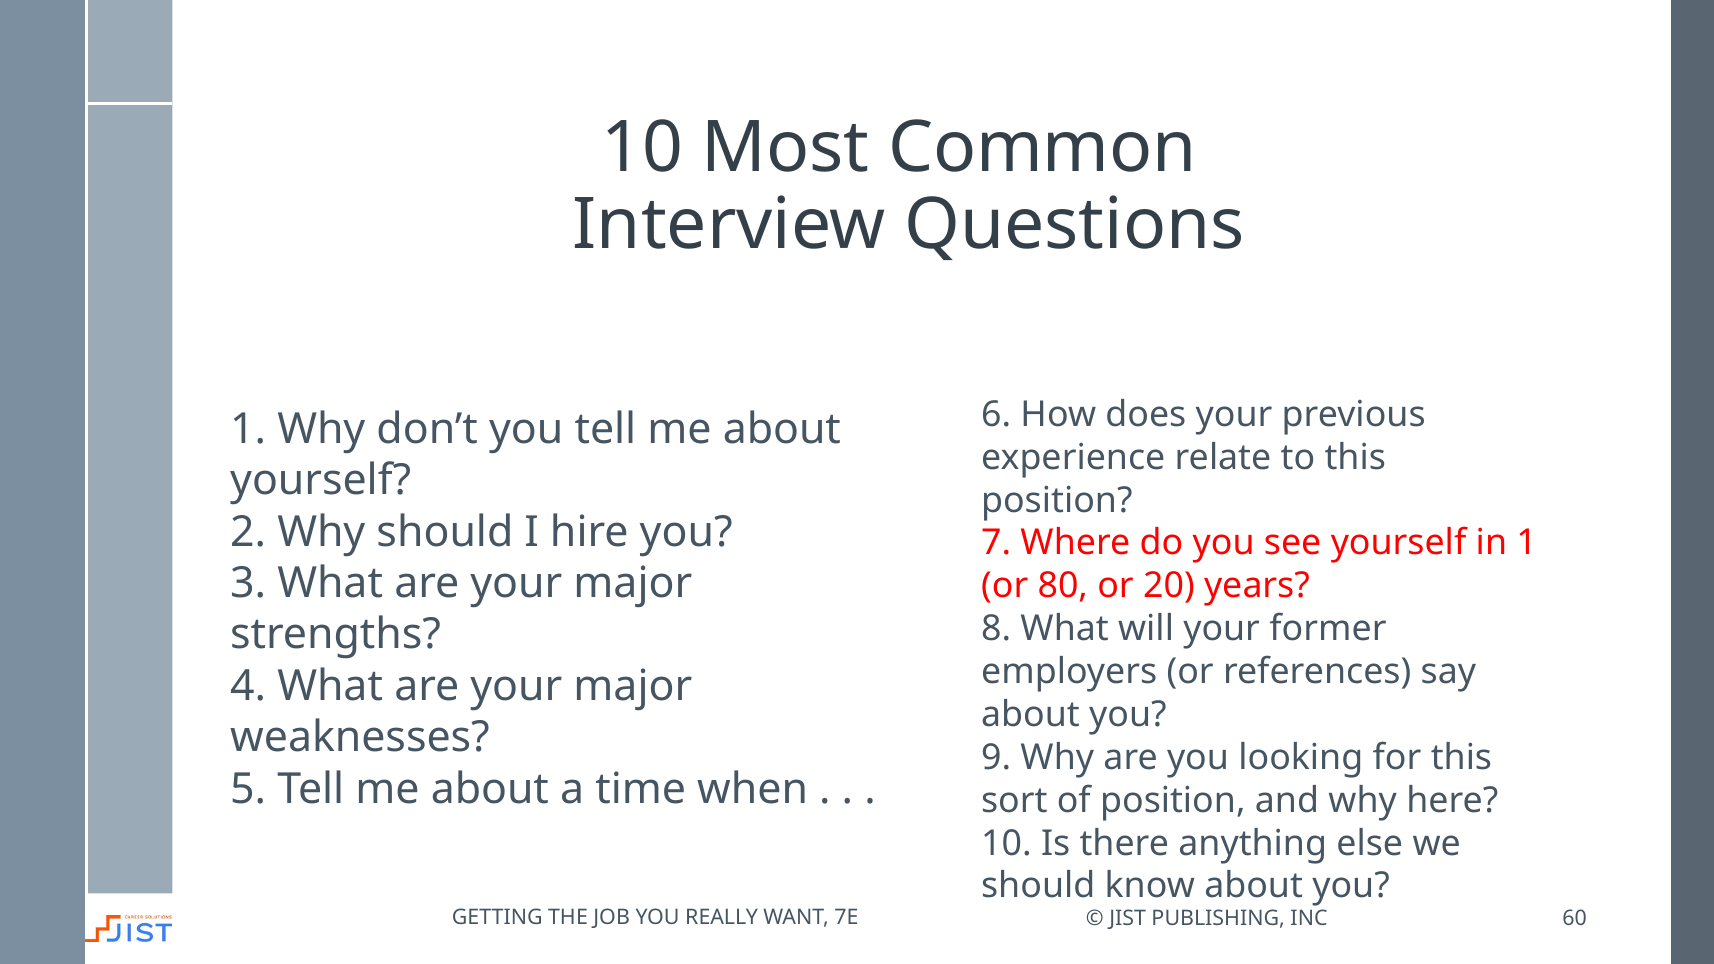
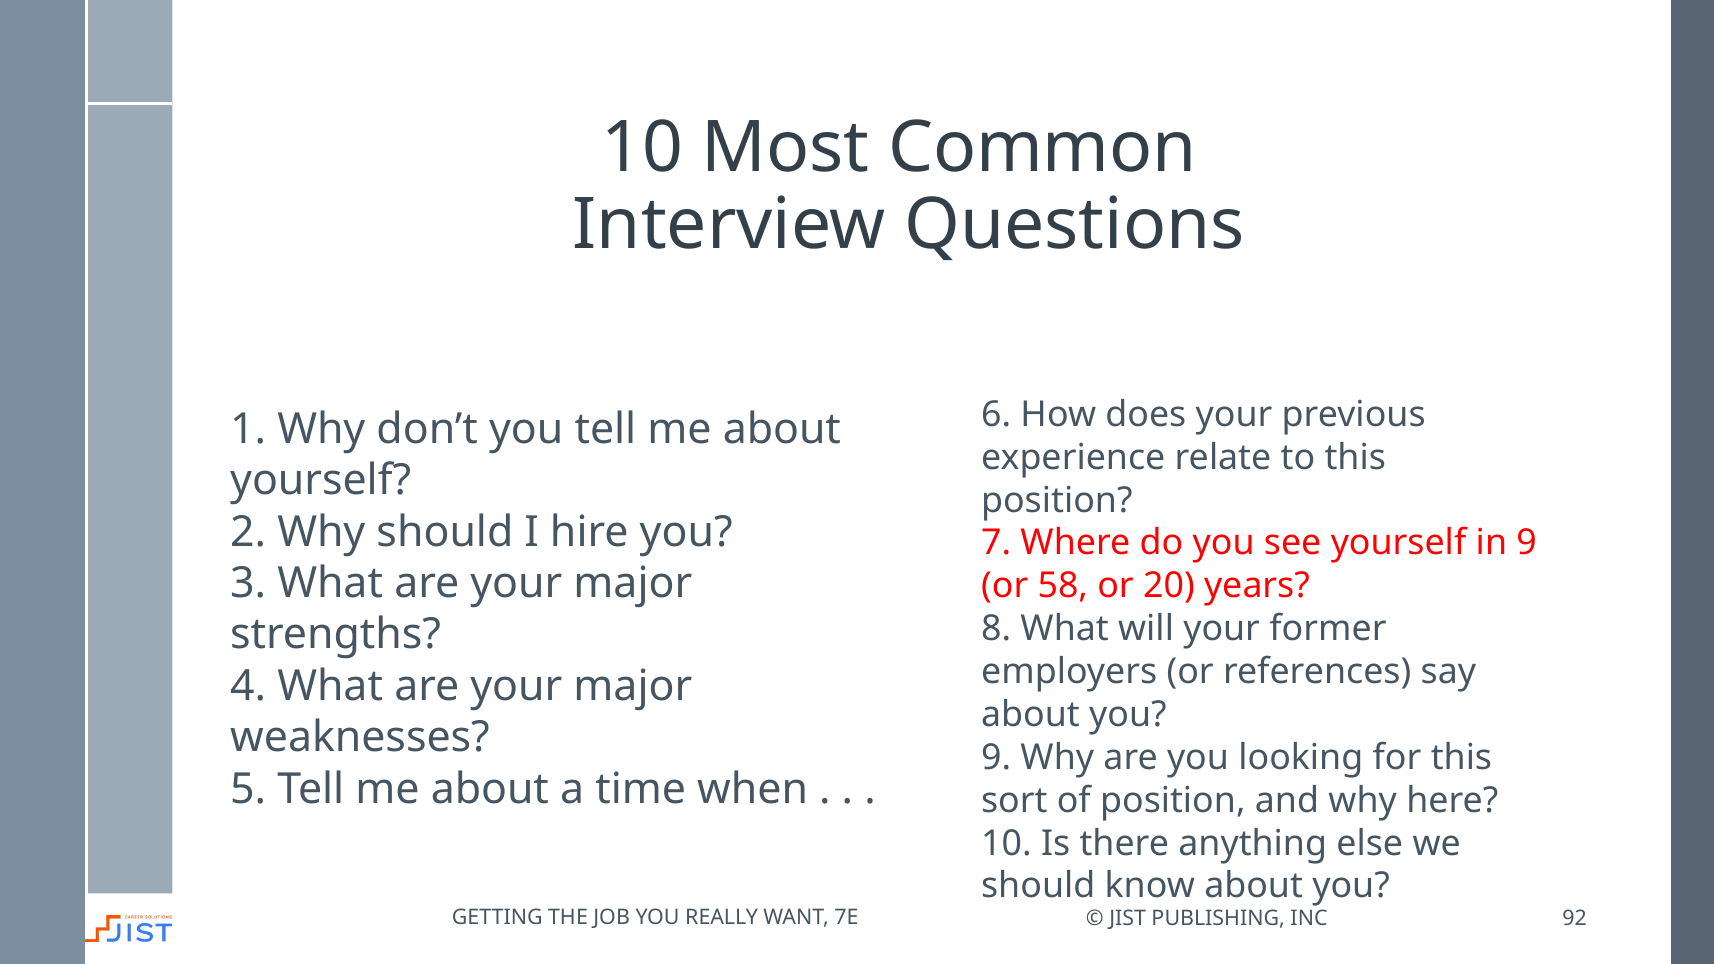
in 1: 1 -> 9
80: 80 -> 58
60: 60 -> 92
